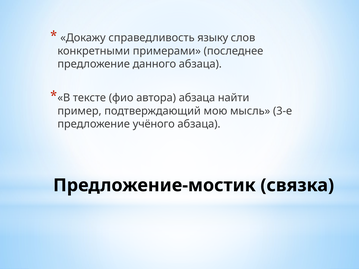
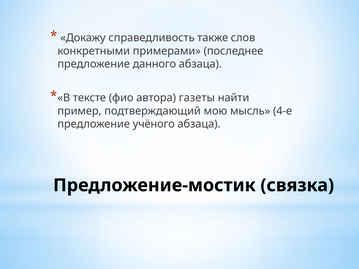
языку: языку -> также
автора абзаца: абзаца -> газеты
3-е: 3-е -> 4-е
